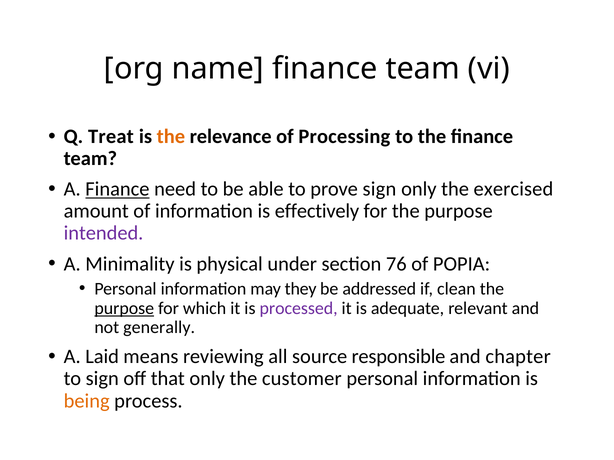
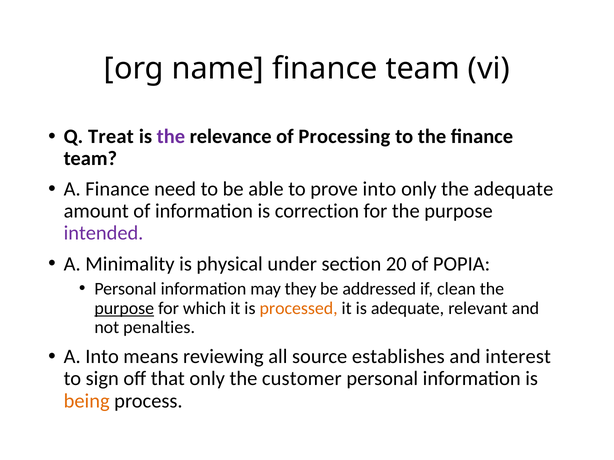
the at (171, 137) colour: orange -> purple
Finance at (117, 189) underline: present -> none
prove sign: sign -> into
the exercised: exercised -> adequate
effectively: effectively -> correction
76: 76 -> 20
processed colour: purple -> orange
generally: generally -> penalties
A Laid: Laid -> Into
responsible: responsible -> establishes
chapter: chapter -> interest
